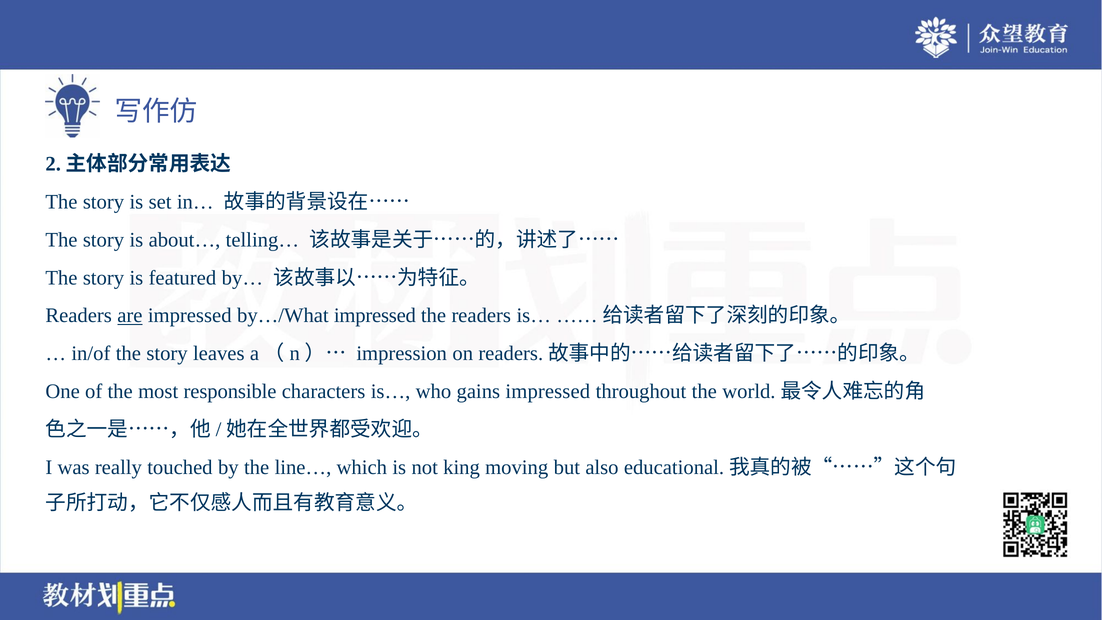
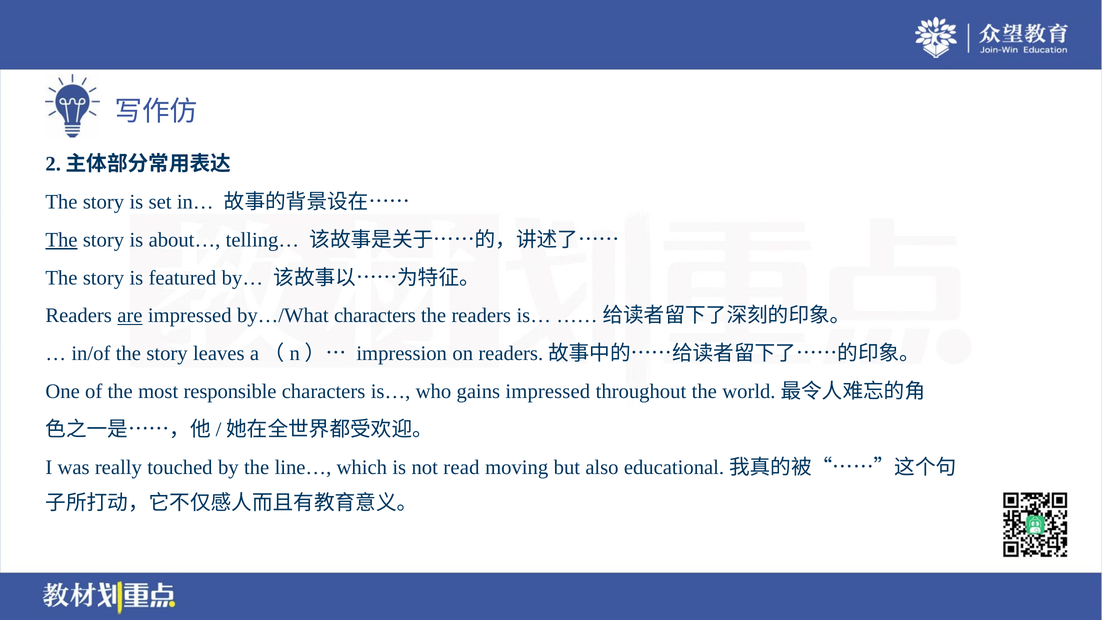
The at (61, 240) underline: none -> present
by…/What impressed: impressed -> characters
king: king -> read
